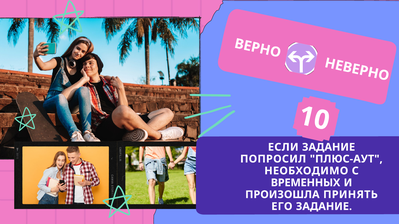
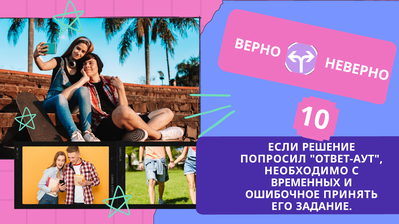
ЕСЛИ ЗАДАНИЕ: ЗАДАНИЕ -> РЕШЕНИЕ
ПЛЮС-АУТ: ПЛЮС-АУТ -> ОТВЕТ-АУТ
ПРОИЗОШЛА: ПРОИЗОШЛА -> ОШИБОЧНОЕ
